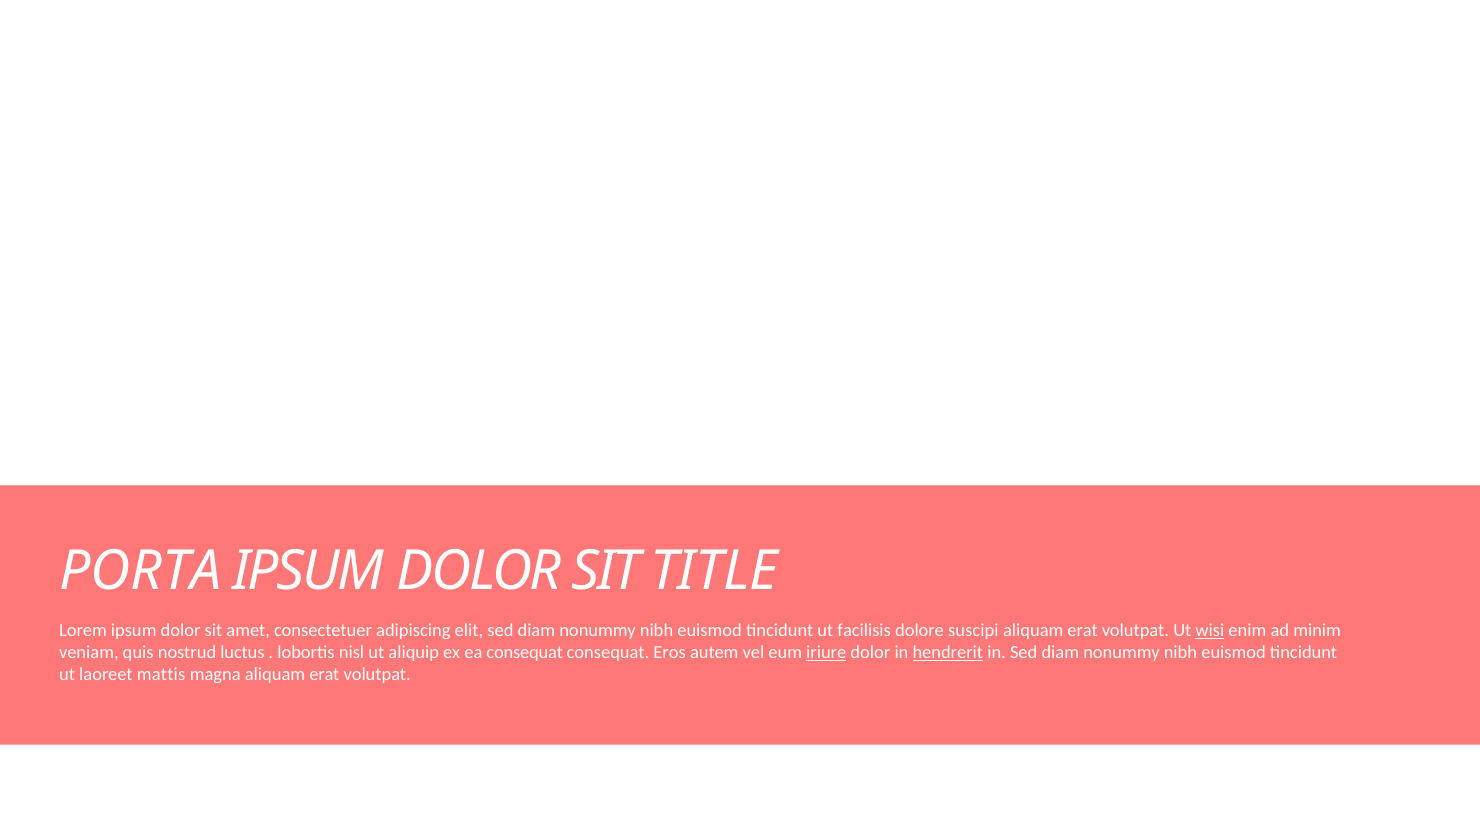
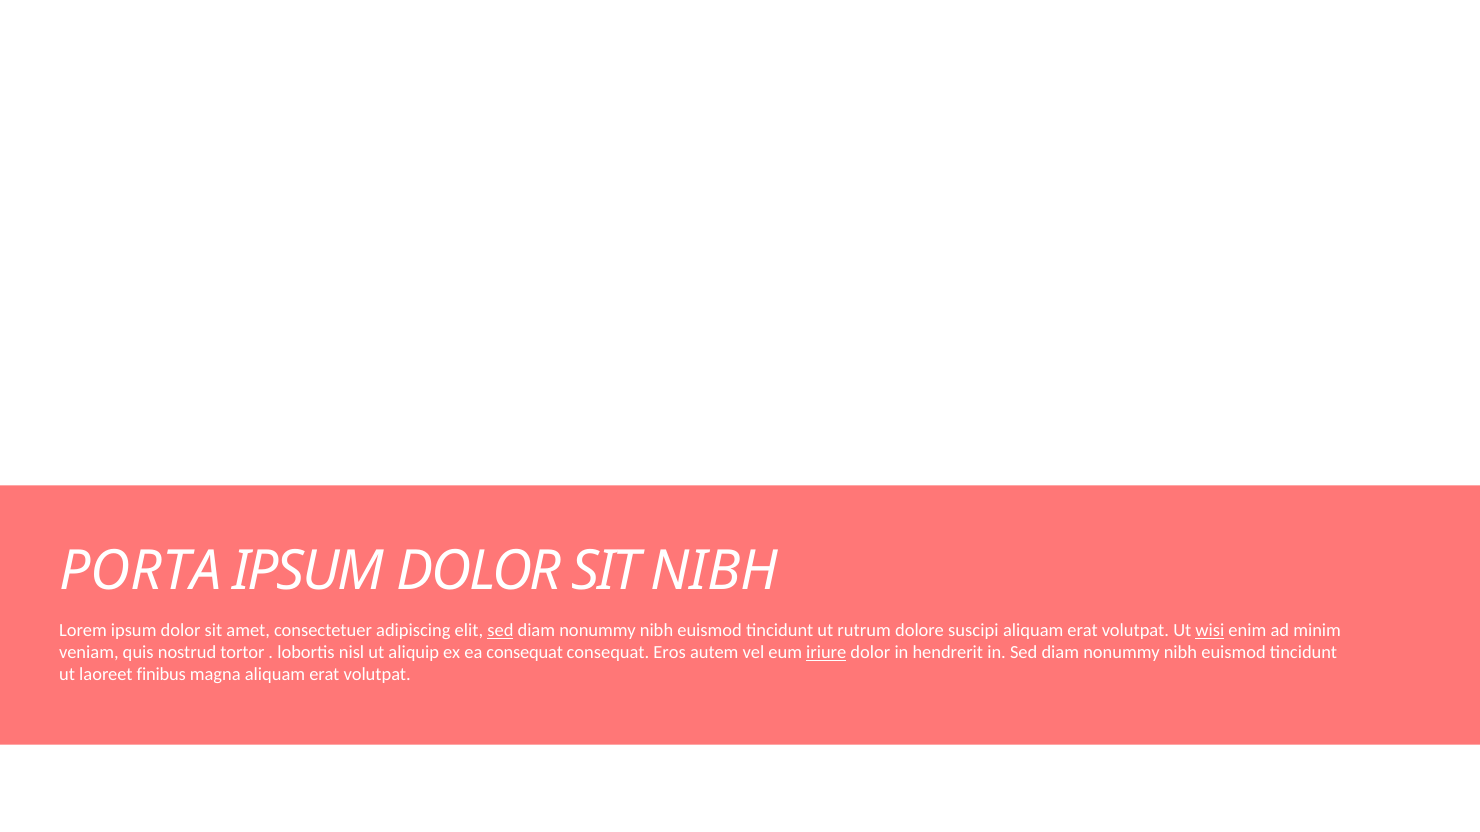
SIT TITLE: TITLE -> NIBH
sed at (500, 631) underline: none -> present
facilisis: facilisis -> rutrum
luctus: luctus -> tortor
hendrerit underline: present -> none
mattis: mattis -> finibus
